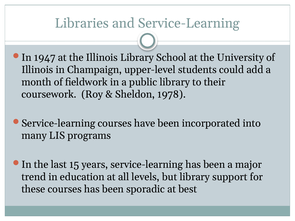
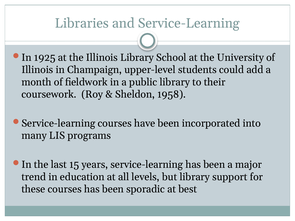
1947: 1947 -> 1925
1978: 1978 -> 1958
